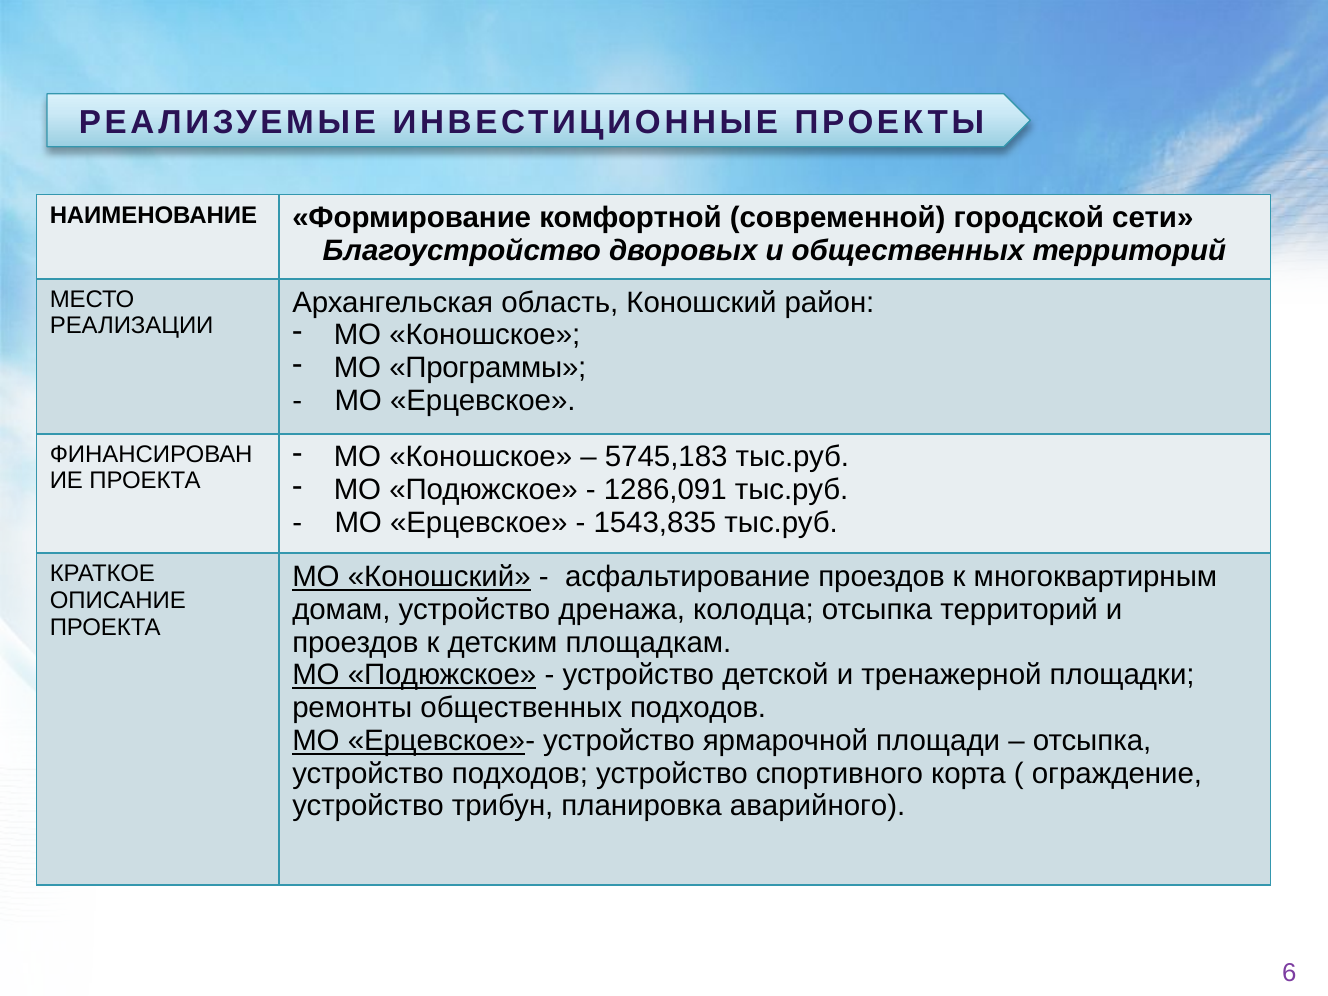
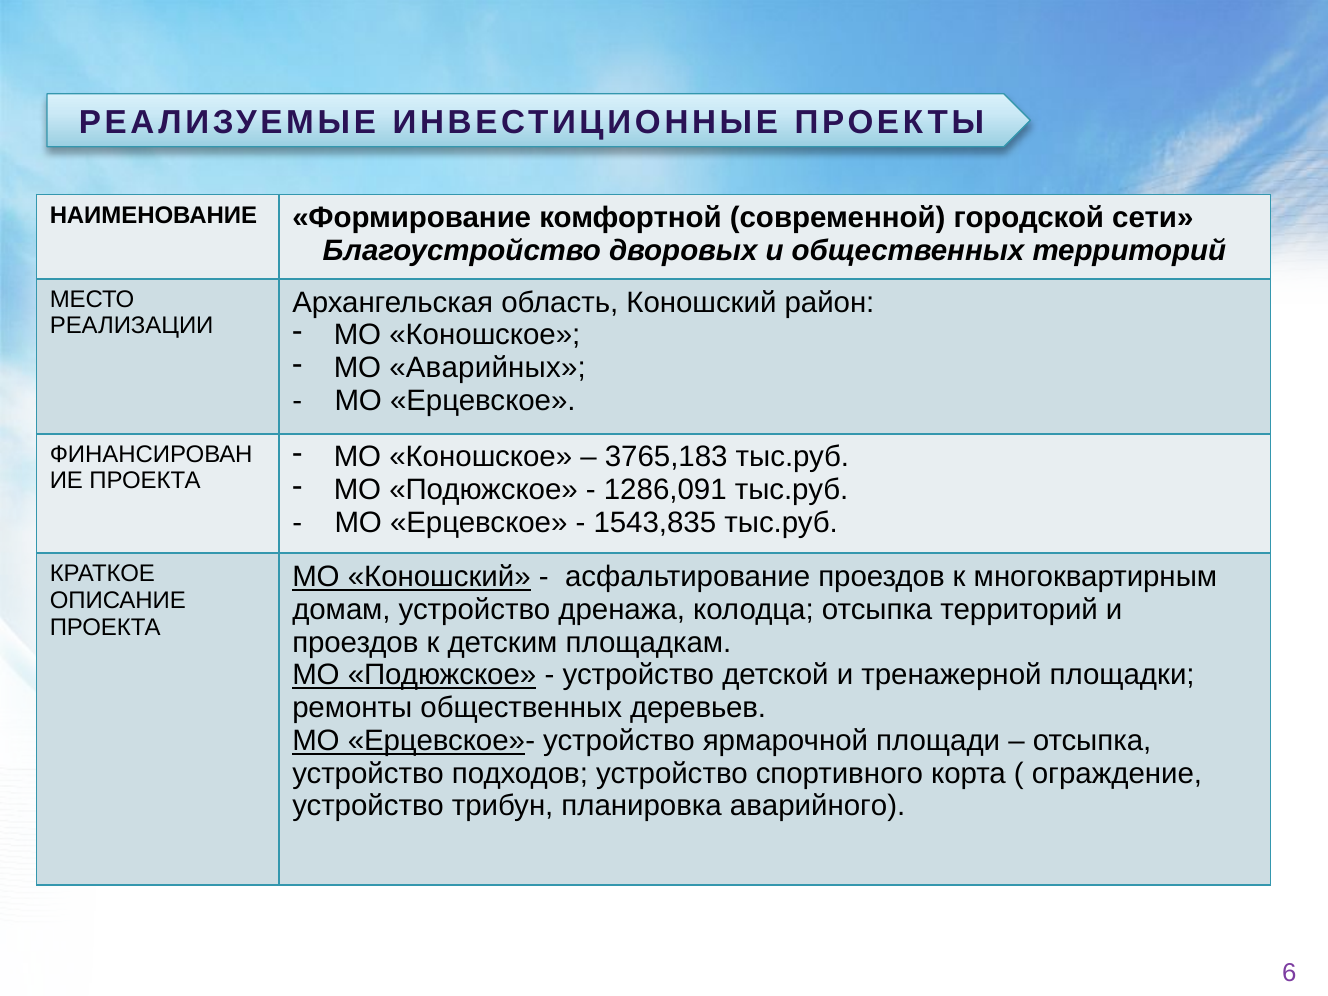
Программы: Программы -> Аварийных
5745,183: 5745,183 -> 3765,183
общественных подходов: подходов -> деревьев
